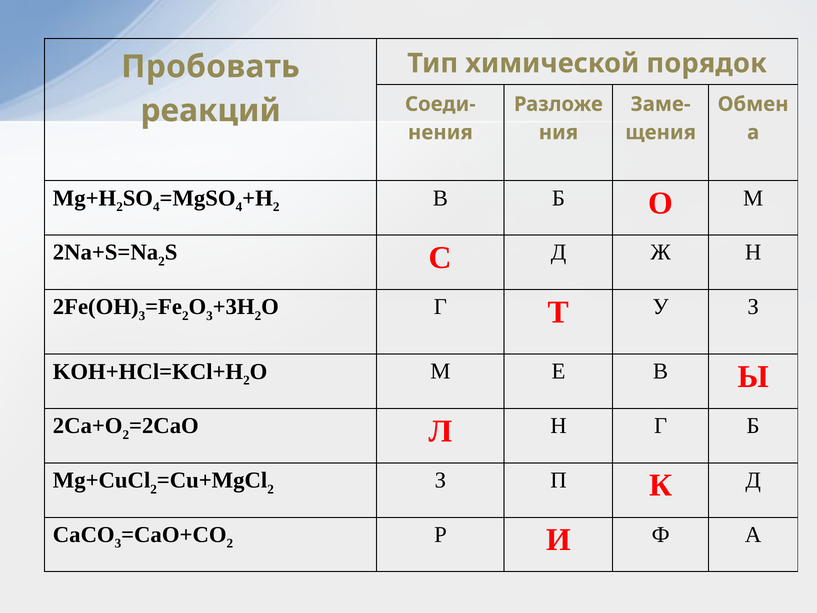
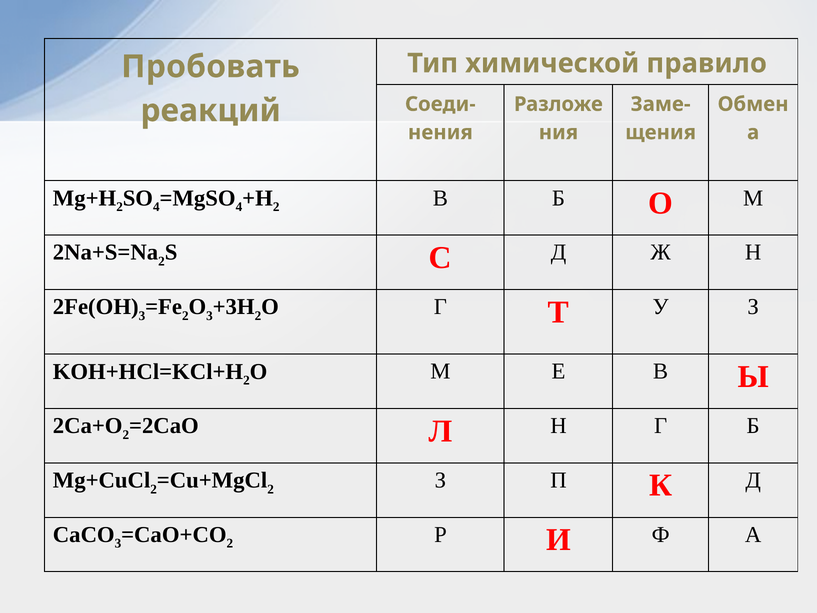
порядок: порядок -> правило
